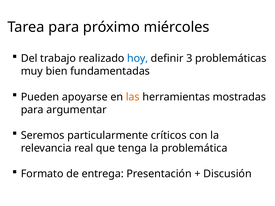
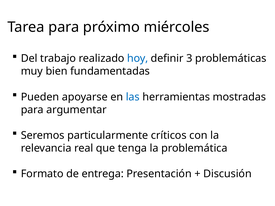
las colour: orange -> blue
